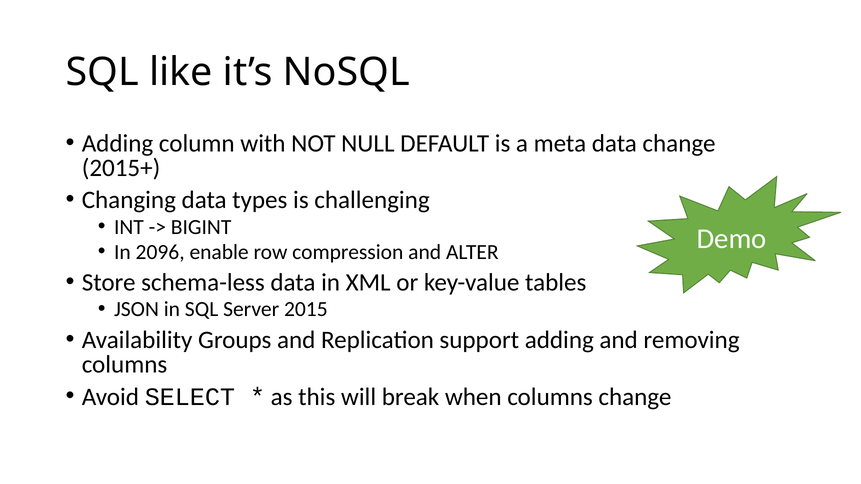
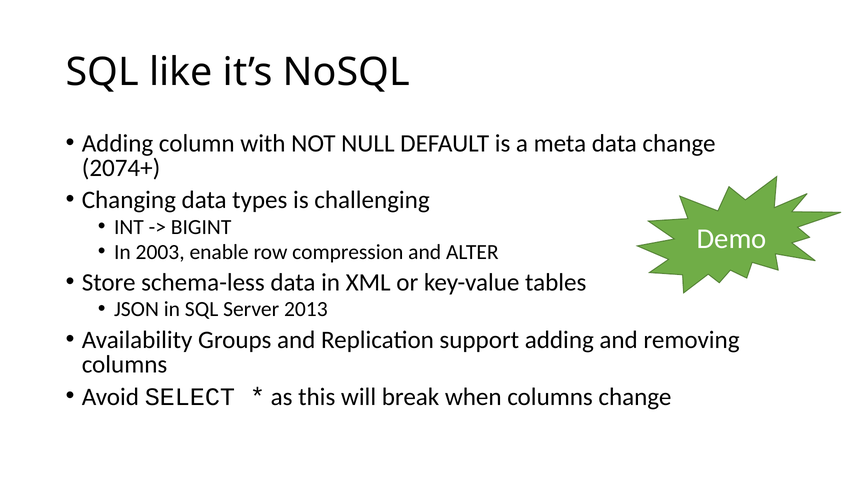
2015+: 2015+ -> 2074+
2096: 2096 -> 2003
2015: 2015 -> 2013
